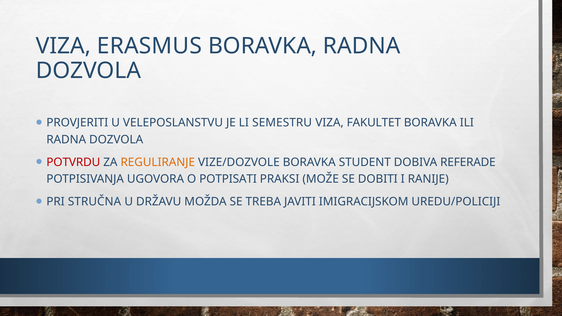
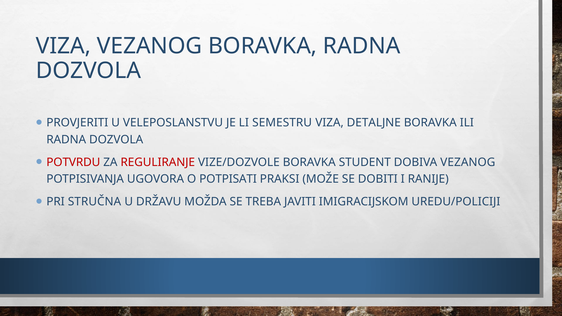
VIZA ERASMUS: ERASMUS -> VEZANOG
FAKULTET: FAKULTET -> DETALJNE
REGULIRANJE colour: orange -> red
DOBIVA REFERADE: REFERADE -> VEZANOG
